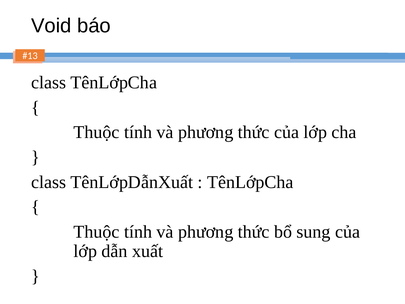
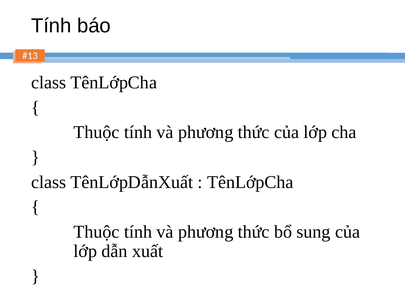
Void at (51, 26): Void -> Tính
